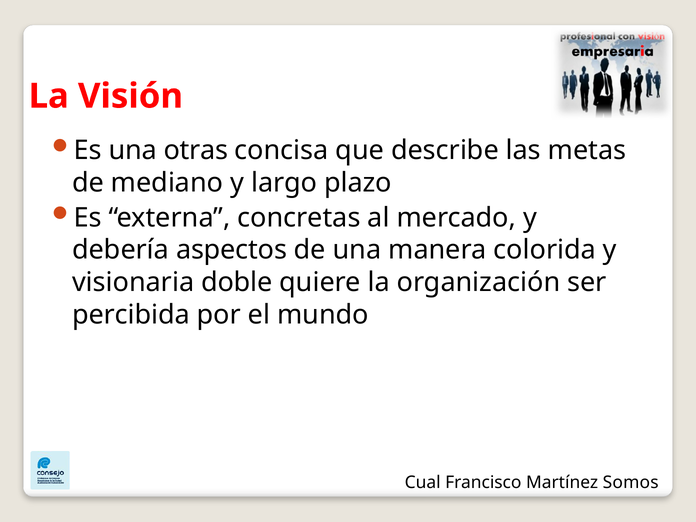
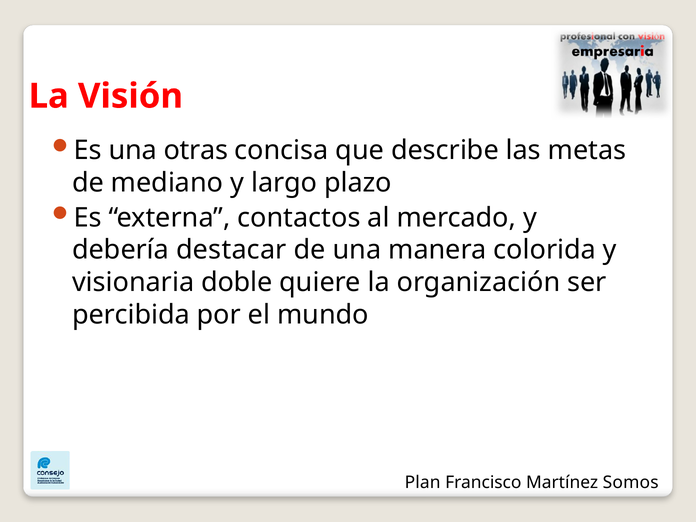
concretas: concretas -> contactos
aspectos: aspectos -> destacar
Cual: Cual -> Plan
